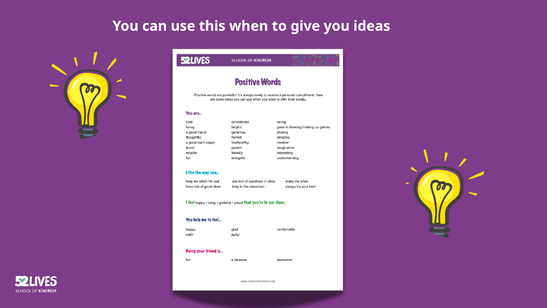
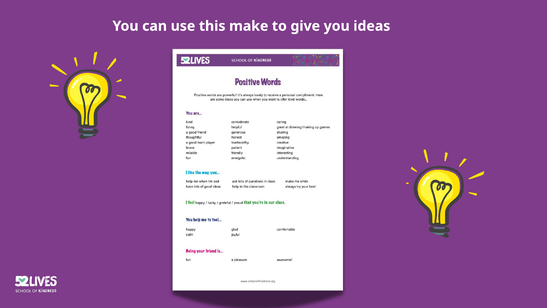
when: when -> make
